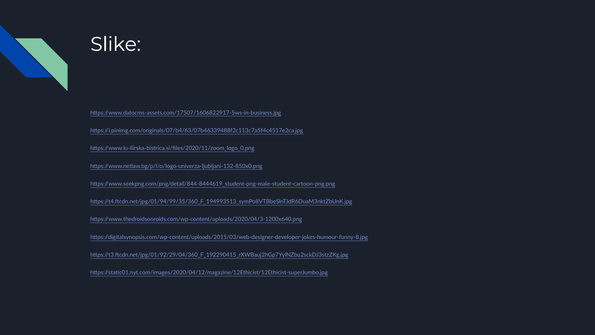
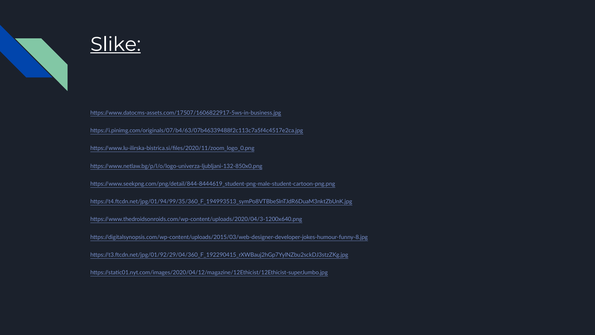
Slike underline: none -> present
